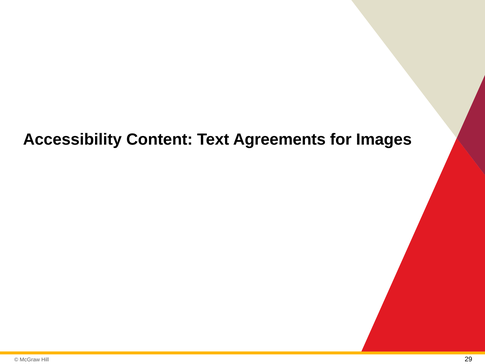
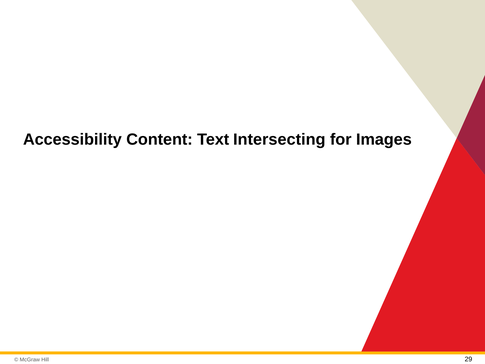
Agreements: Agreements -> Intersecting
